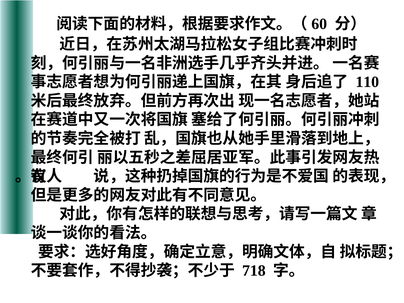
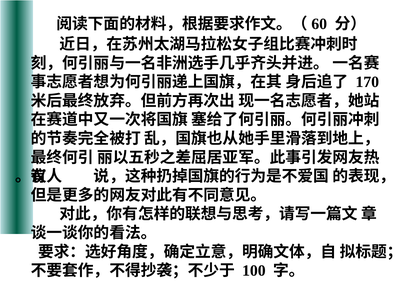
110: 110 -> 170
718: 718 -> 100
